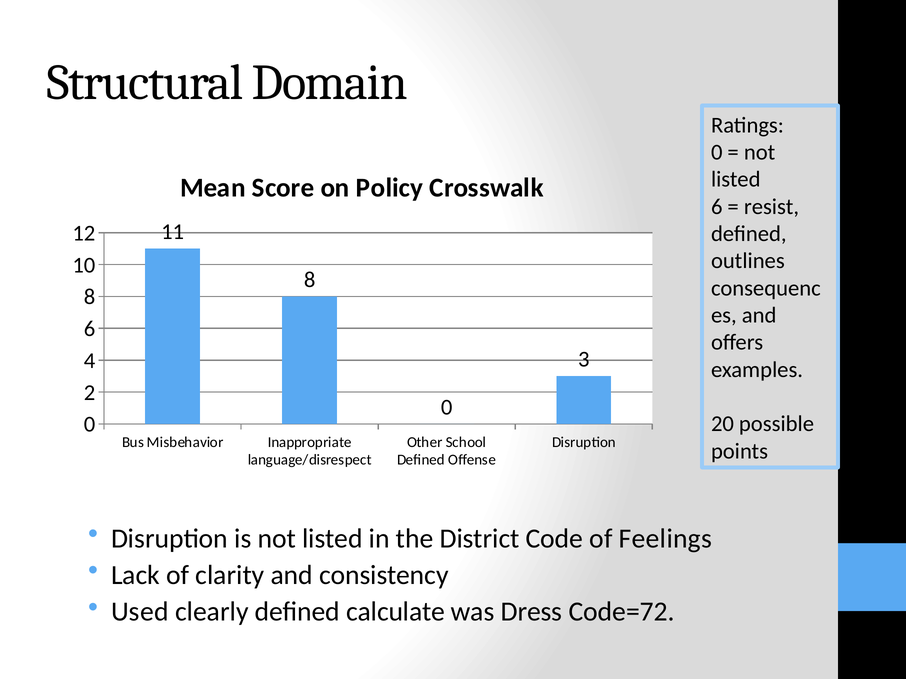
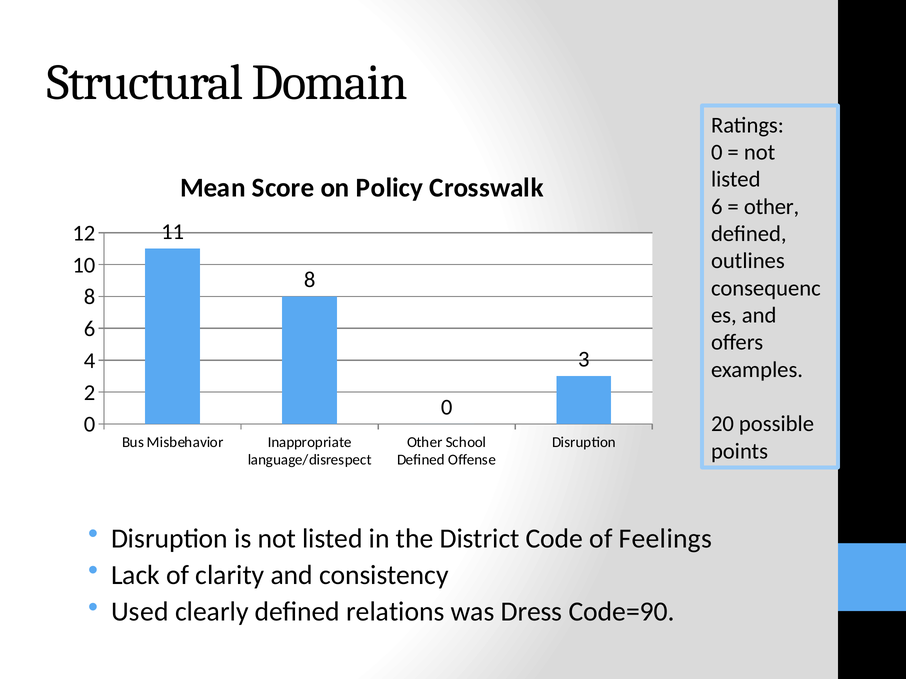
resist at (771, 207): resist -> other
calculate: calculate -> relations
Code=72: Code=72 -> Code=90
